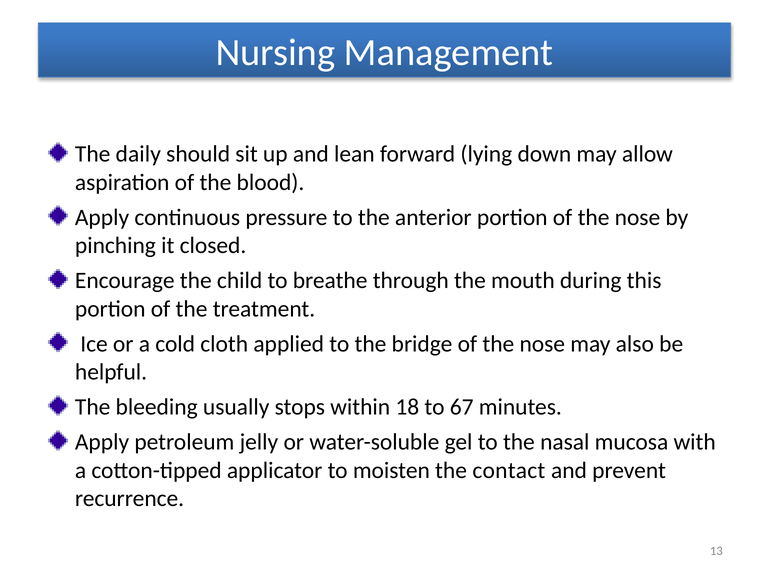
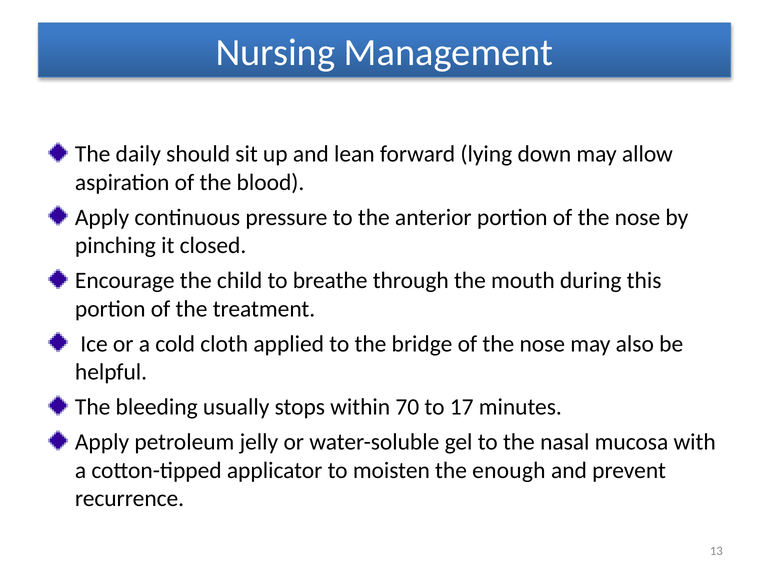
18: 18 -> 70
67: 67 -> 17
contact: contact -> enough
